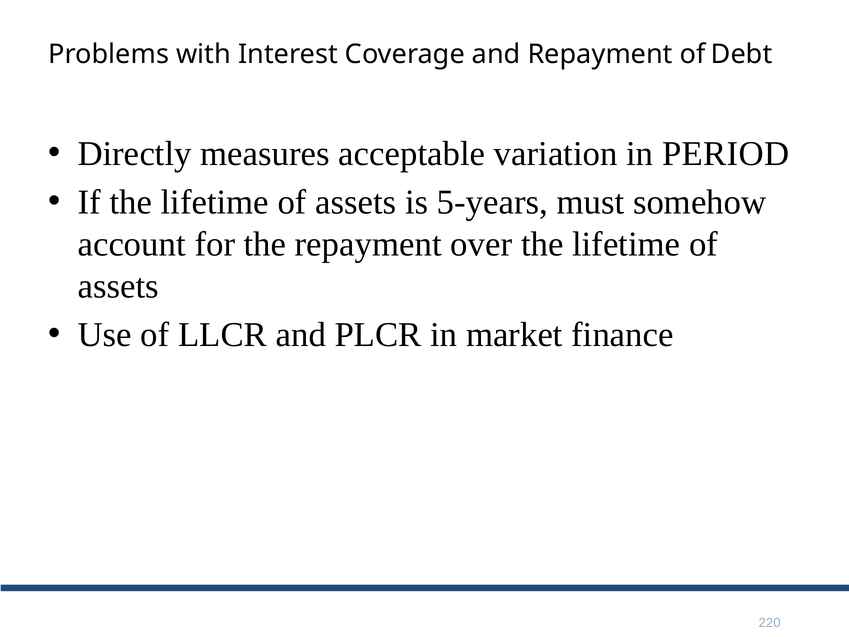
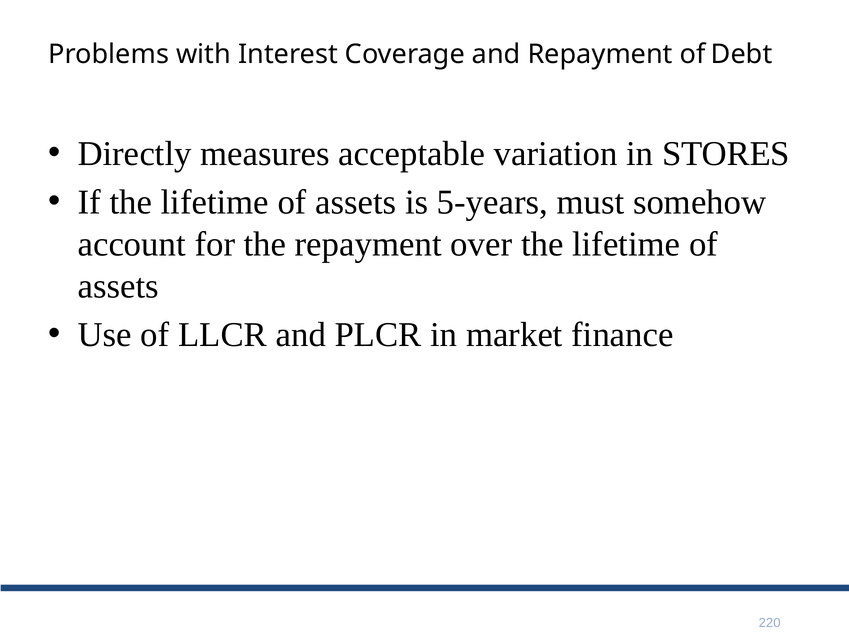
PERIOD: PERIOD -> STORES
